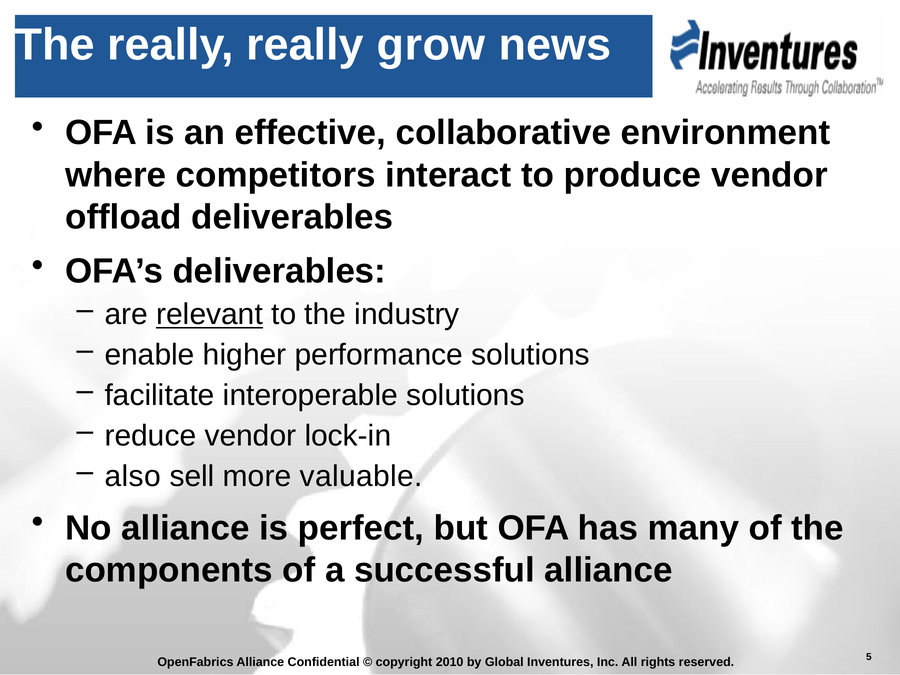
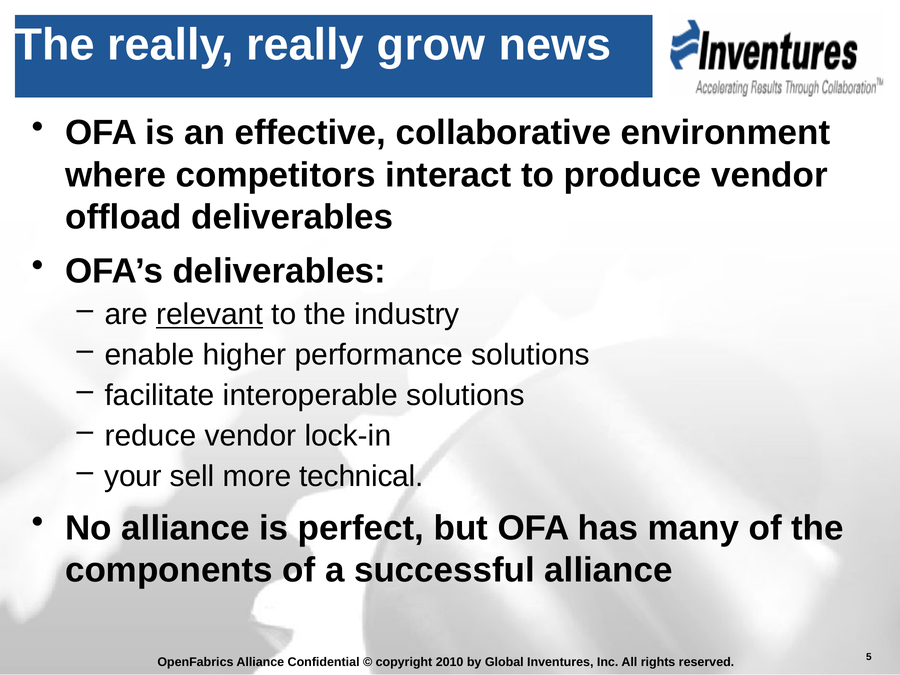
also: also -> your
valuable: valuable -> technical
